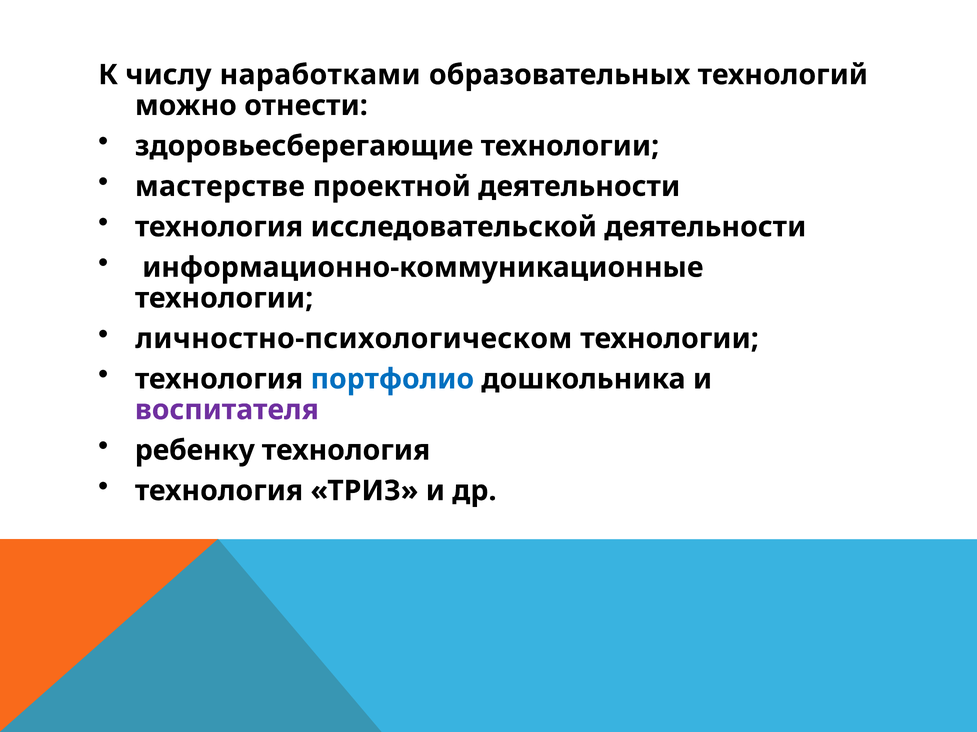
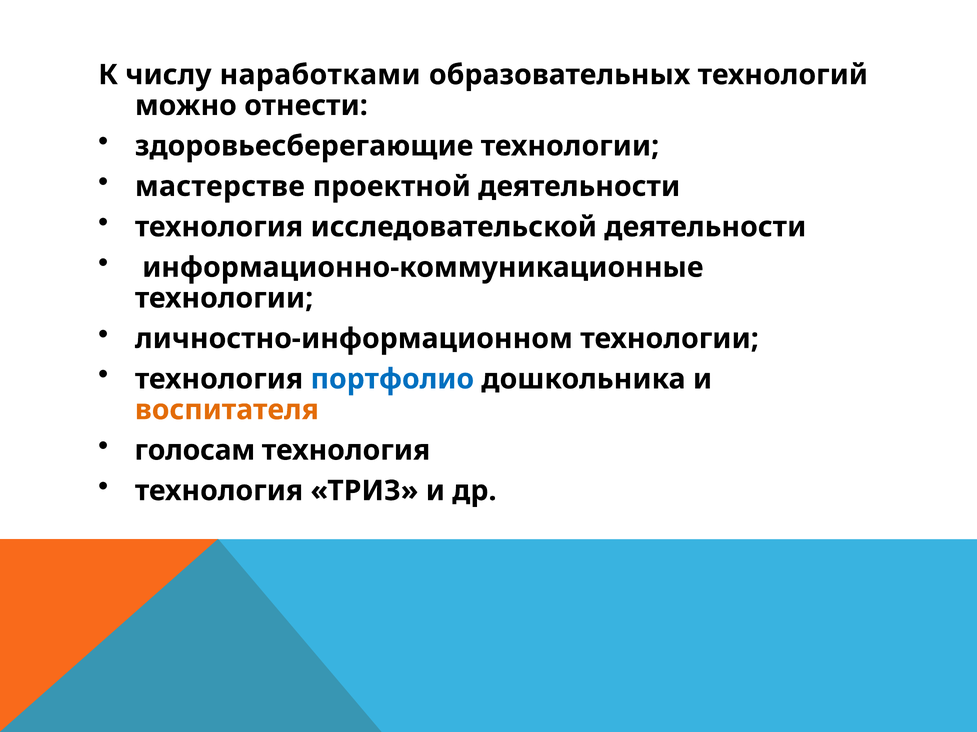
личностно-психологическом: личностно-психологическом -> личностно-информационном
воспитателя colour: purple -> orange
ребенку: ребенку -> голосам
